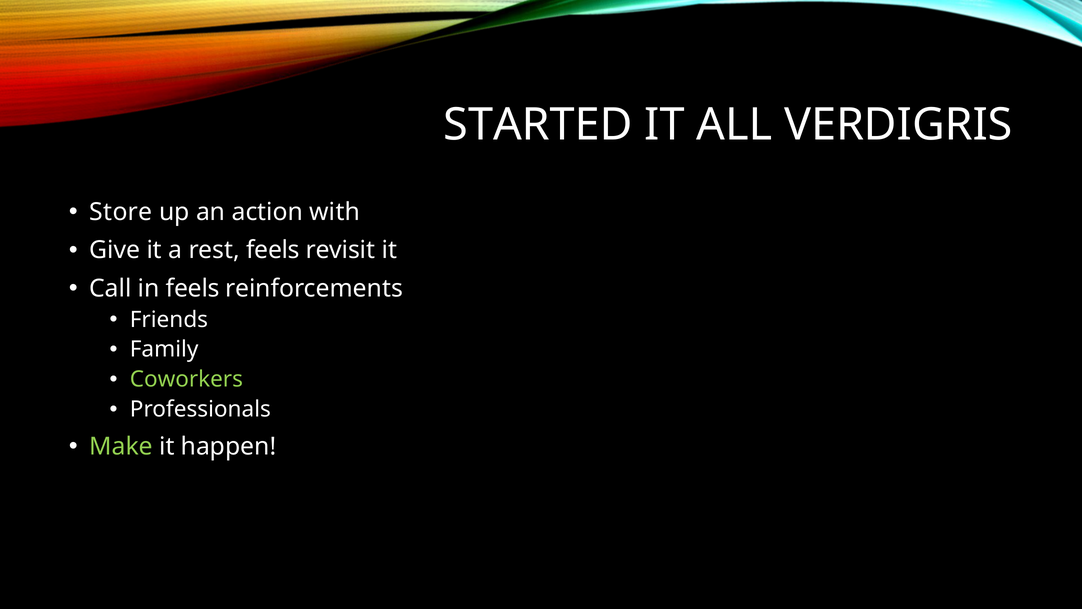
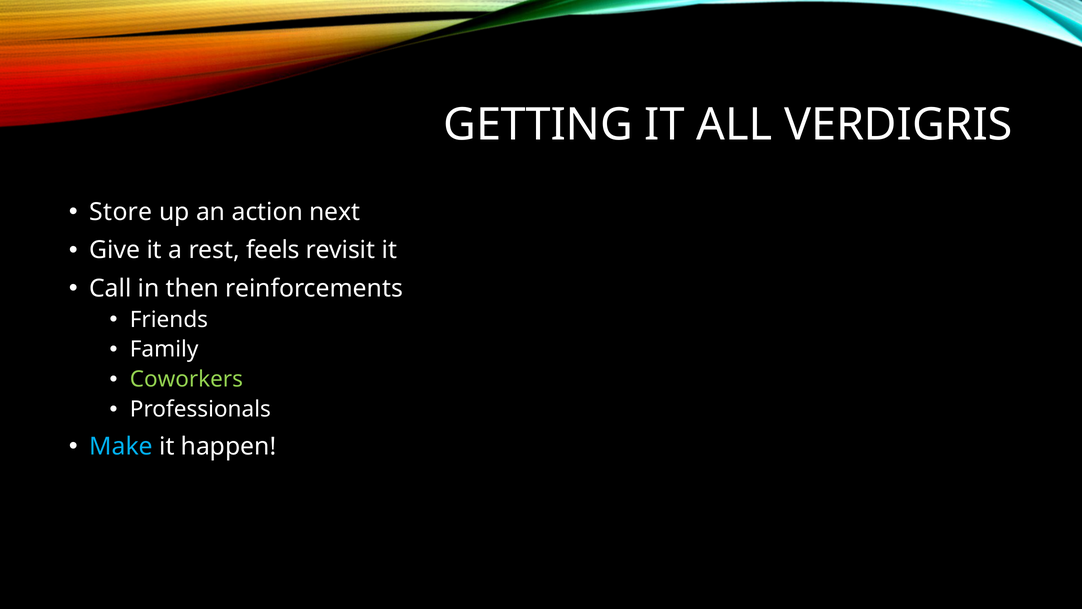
STARTED: STARTED -> GETTING
with: with -> next
in feels: feels -> then
Make colour: light green -> light blue
